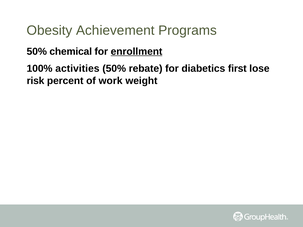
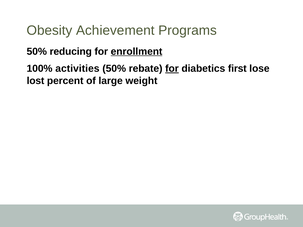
chemical: chemical -> reducing
for at (172, 69) underline: none -> present
risk: risk -> lost
work: work -> large
